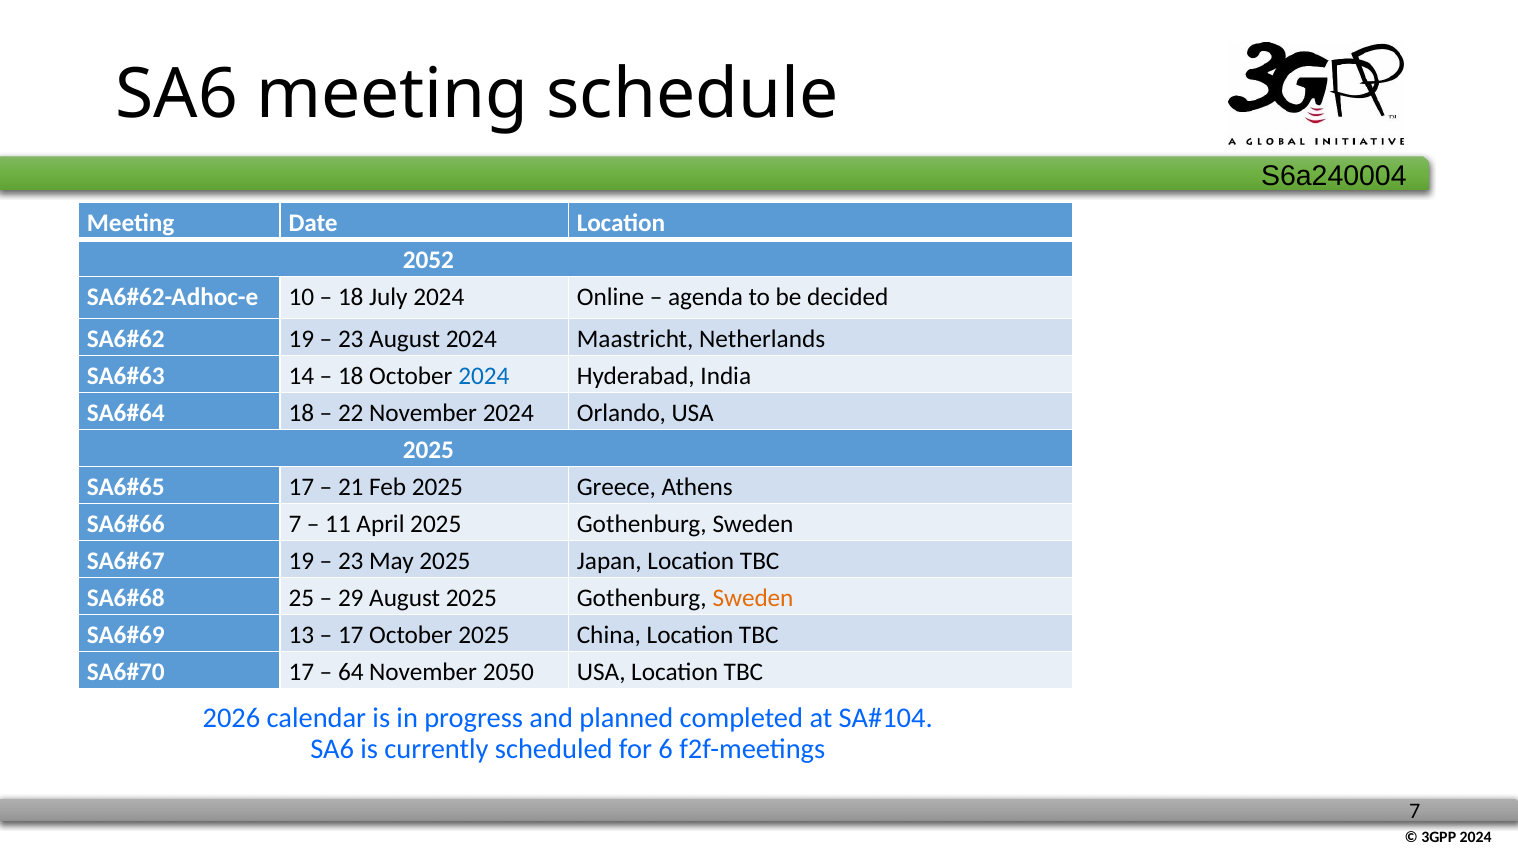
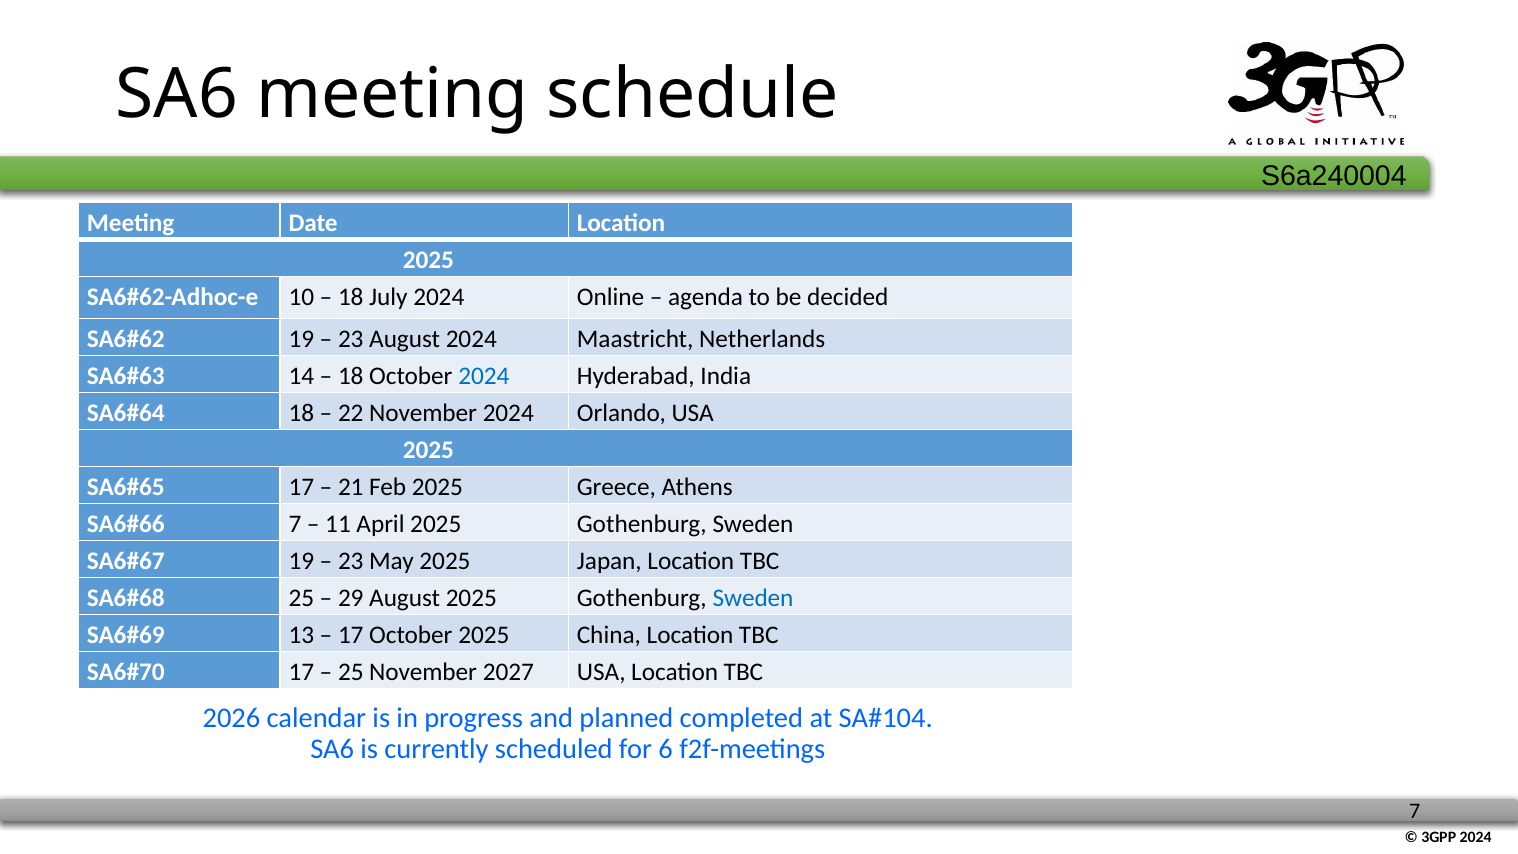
2052 at (428, 260): 2052 -> 2025
Sweden at (753, 598) colour: orange -> blue
64 at (351, 672): 64 -> 25
2050: 2050 -> 2027
